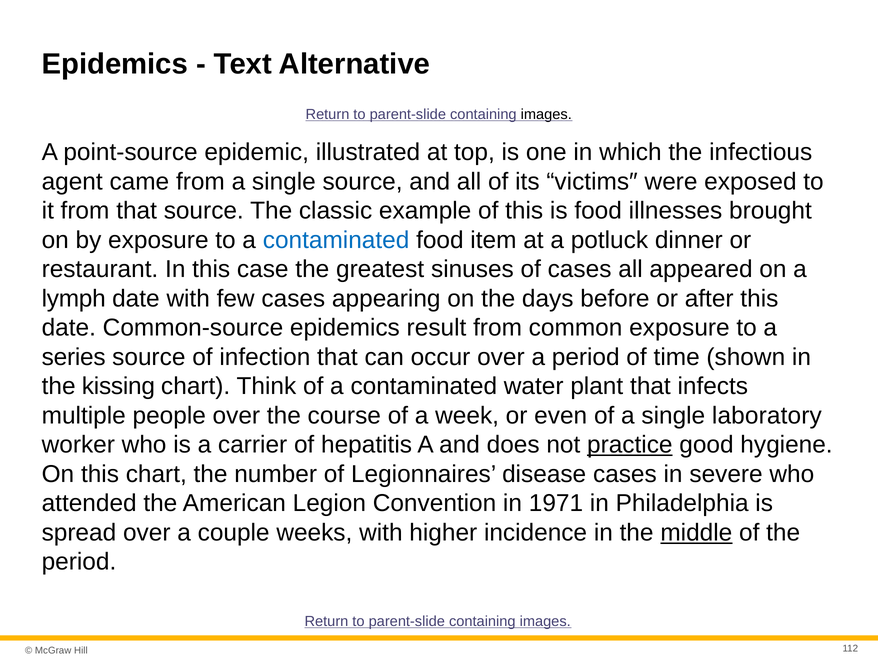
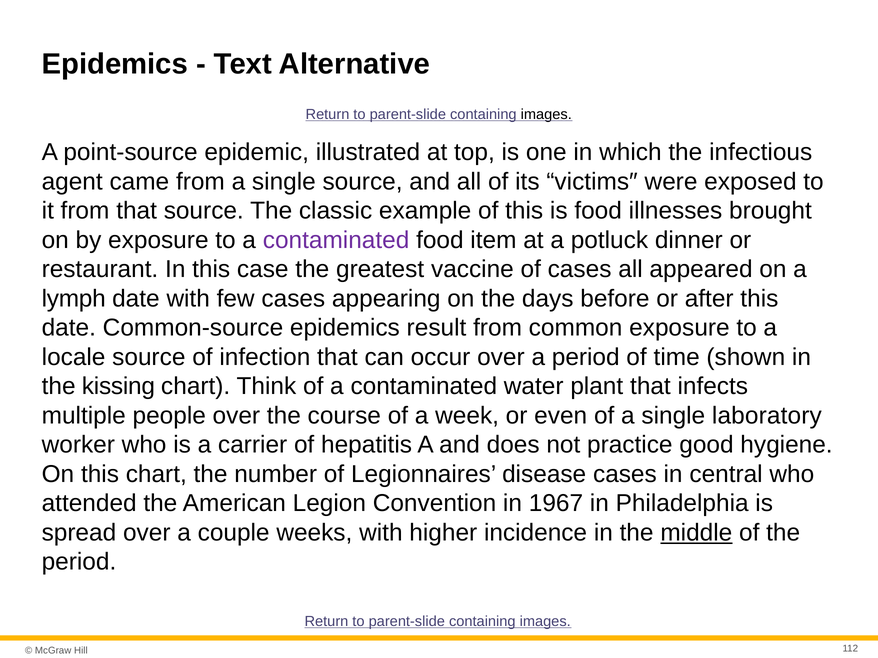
contaminated at (336, 240) colour: blue -> purple
sinuses: sinuses -> vaccine
series: series -> locale
practice underline: present -> none
severe: severe -> central
1971: 1971 -> 1967
